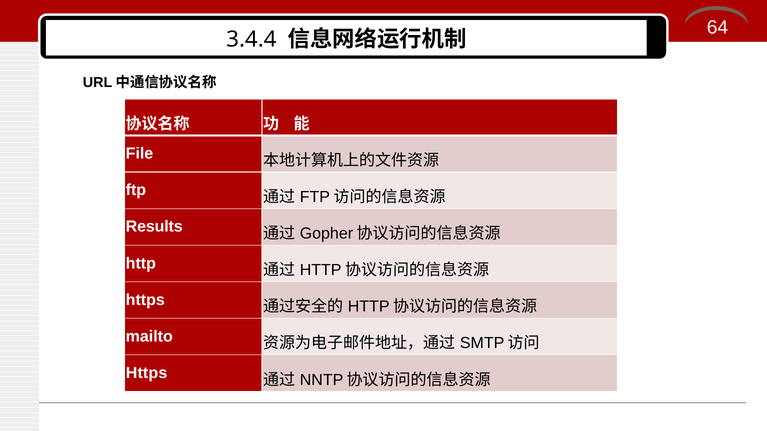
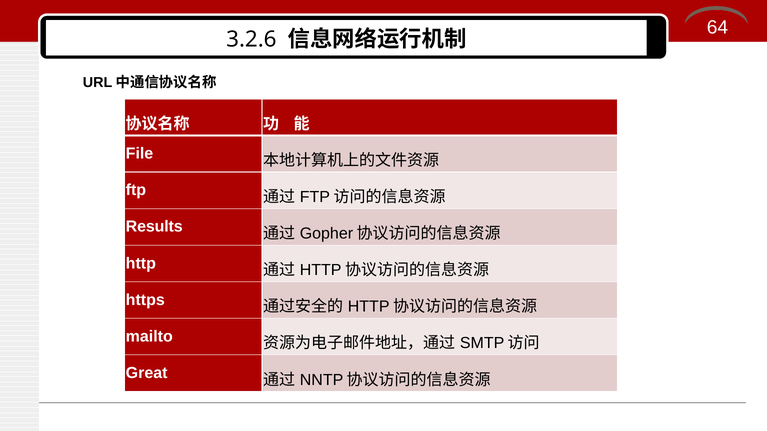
3.4.4: 3.4.4 -> 3.2.6
Https at (147, 373): Https -> Great
